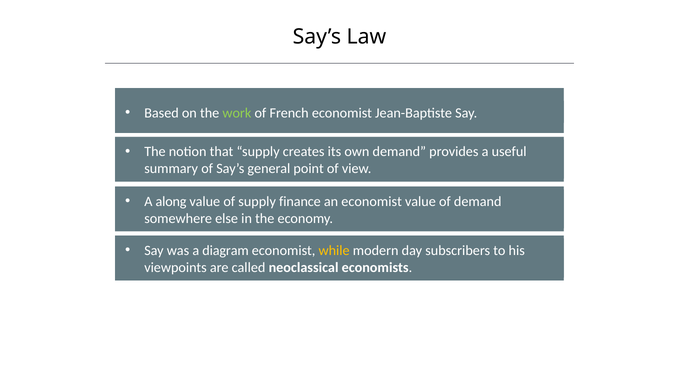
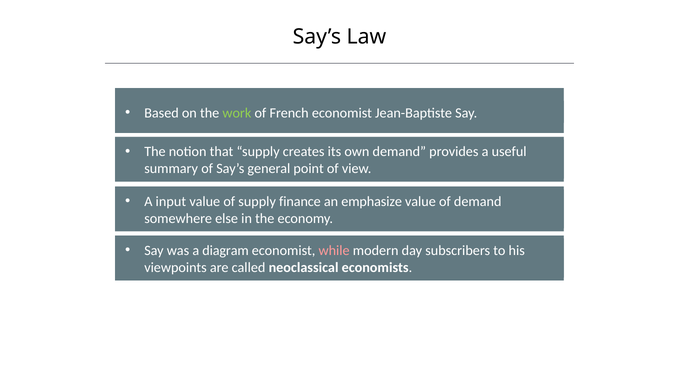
along: along -> input
an economist: economist -> emphasize
while colour: yellow -> pink
